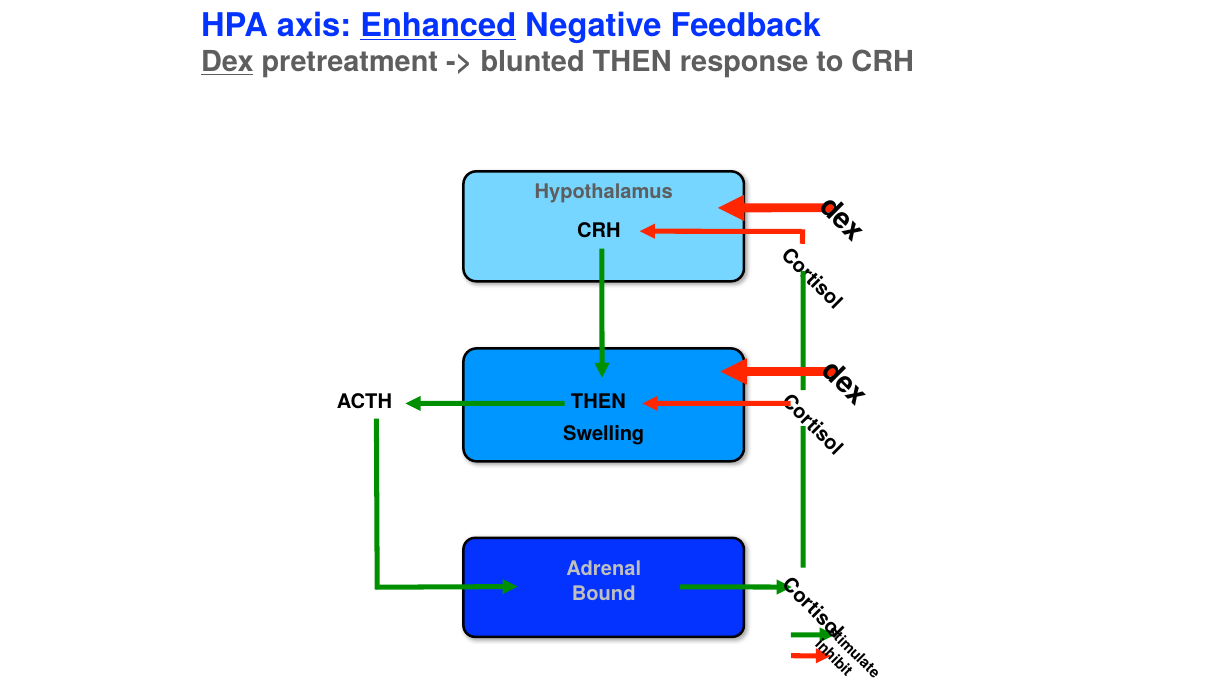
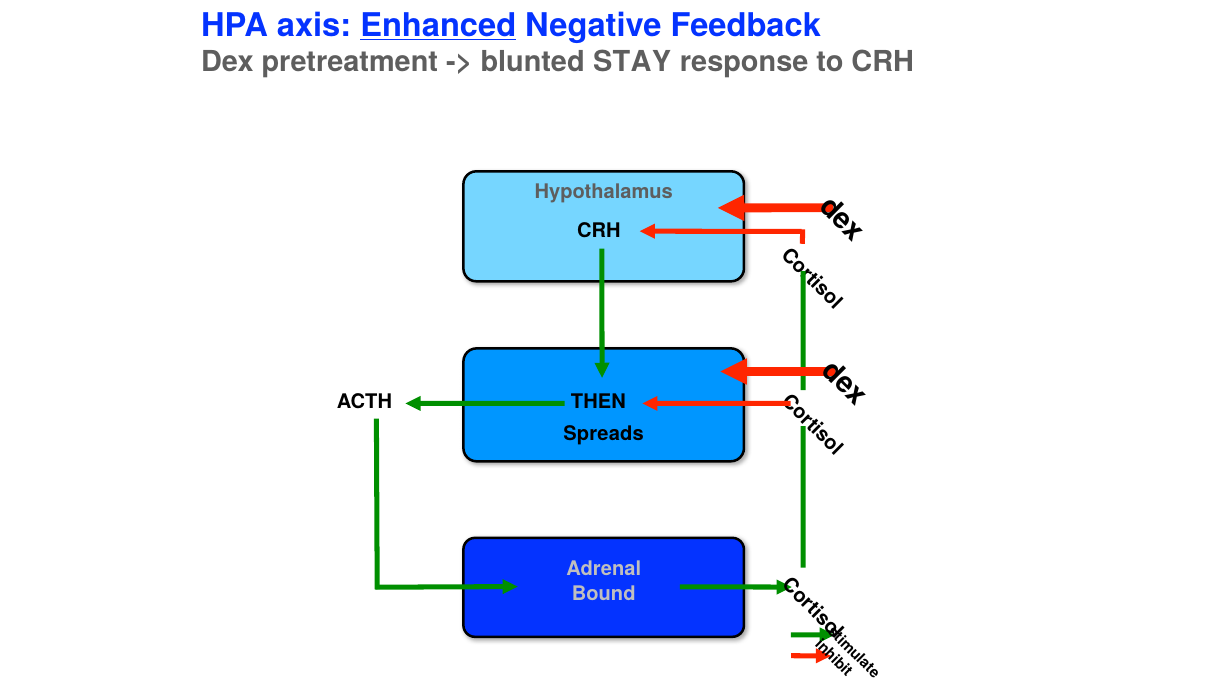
Dex underline: present -> none
blunted THEN: THEN -> STAY
Swelling: Swelling -> Spreads
